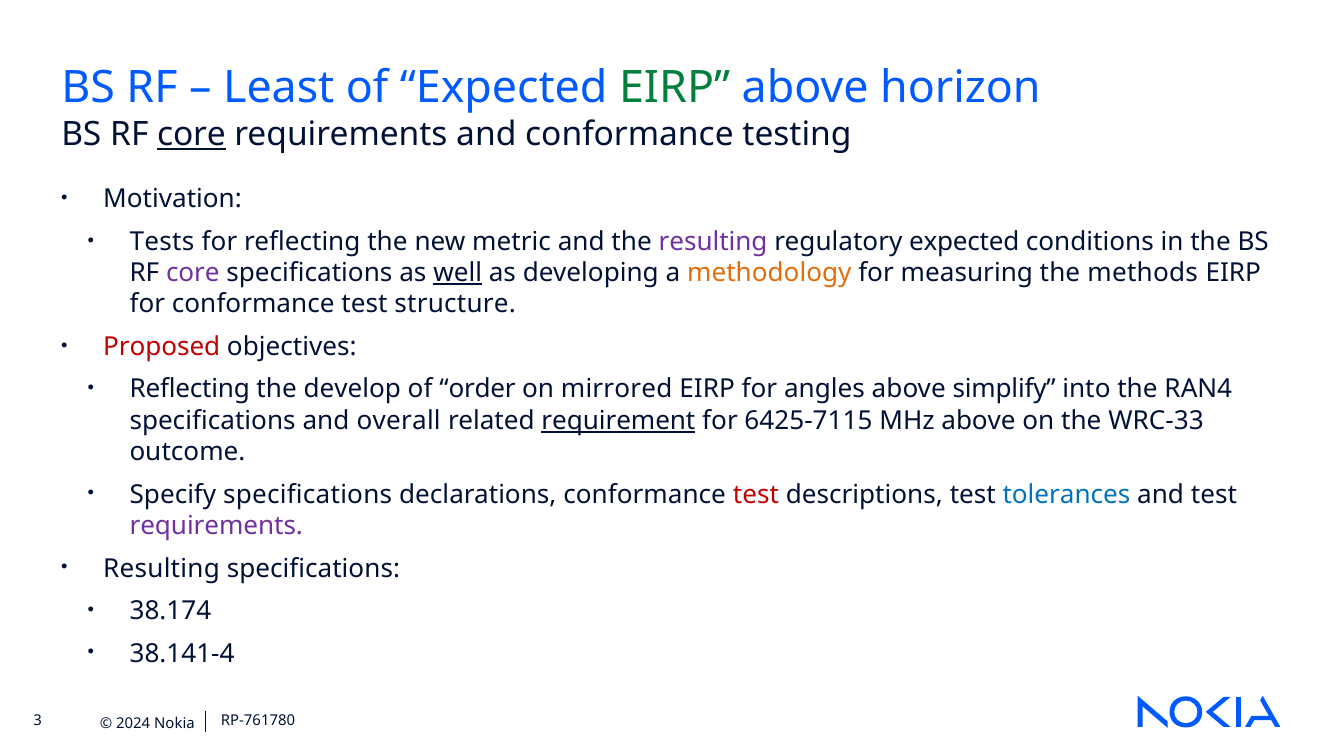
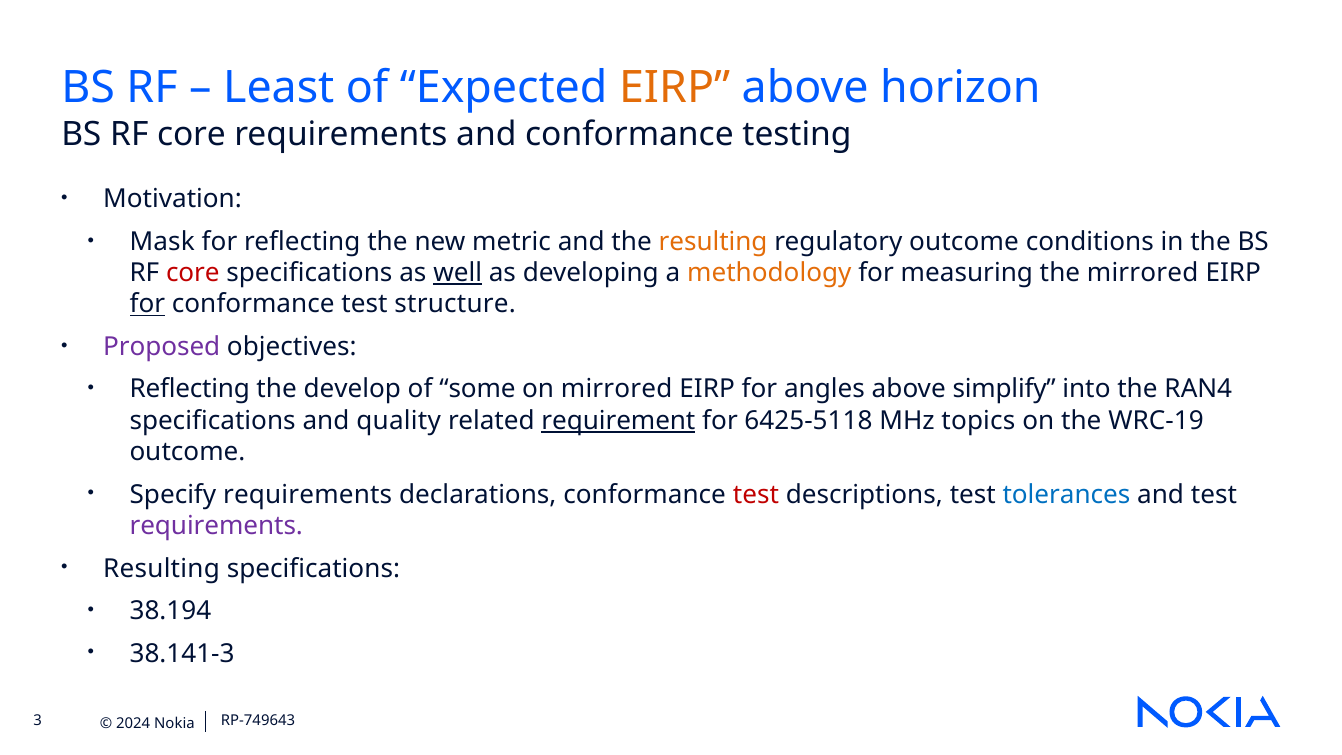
EIRP at (675, 88) colour: green -> orange
core at (191, 135) underline: present -> none
Tests: Tests -> Mask
resulting at (713, 242) colour: purple -> orange
regulatory expected: expected -> outcome
core at (193, 273) colour: purple -> red
the methods: methods -> mirrored
for at (147, 304) underline: none -> present
Proposed colour: red -> purple
order: order -> some
overall: overall -> quality
6425-7115: 6425-7115 -> 6425-5118
MHz above: above -> topics
WRC-33: WRC-33 -> WRC-19
Specify specifications: specifications -> requirements
38.174: 38.174 -> 38.194
38.141-4: 38.141-4 -> 38.141-3
RP-761780: RP-761780 -> RP-749643
